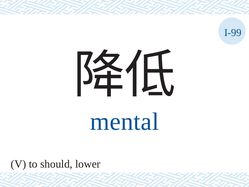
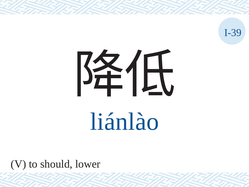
I-99: I-99 -> I-39
mental: mental -> liánlào
